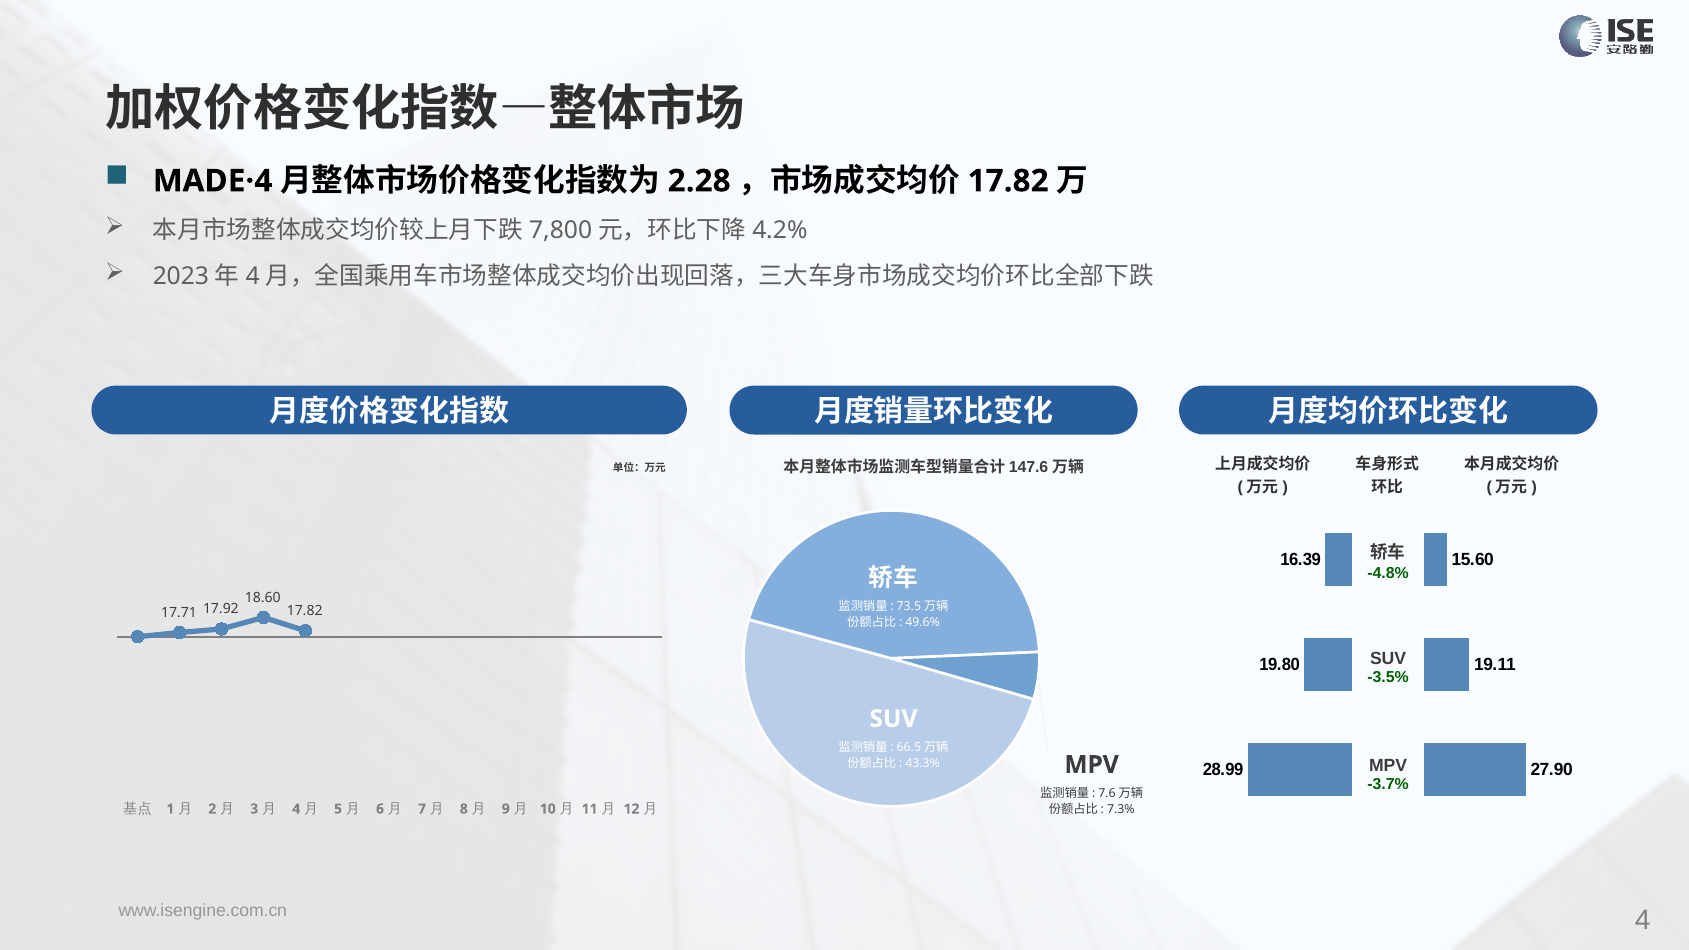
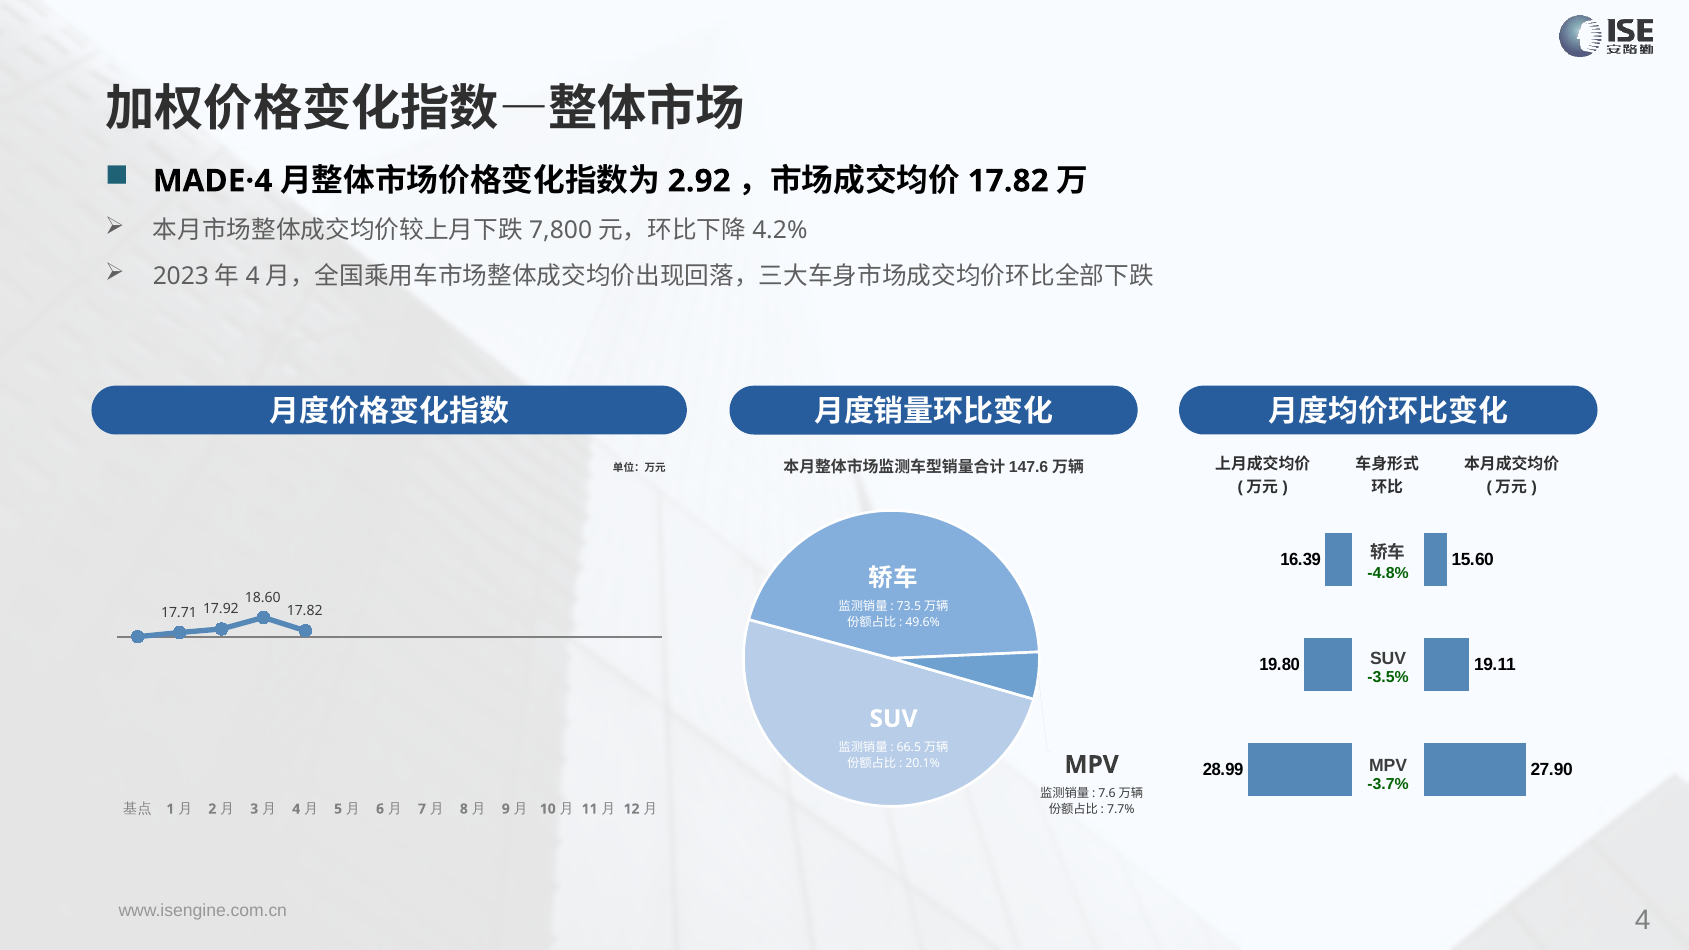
2.28: 2.28 -> 2.92
43.3%: 43.3% -> 20.1%
7.3%: 7.3% -> 7.7%
